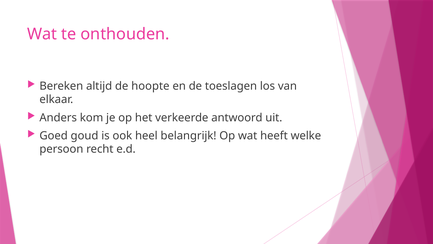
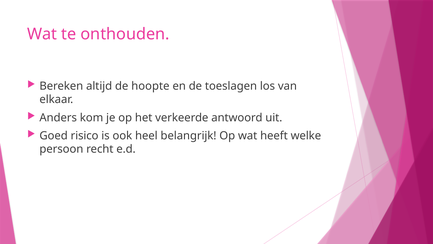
goud: goud -> risico
